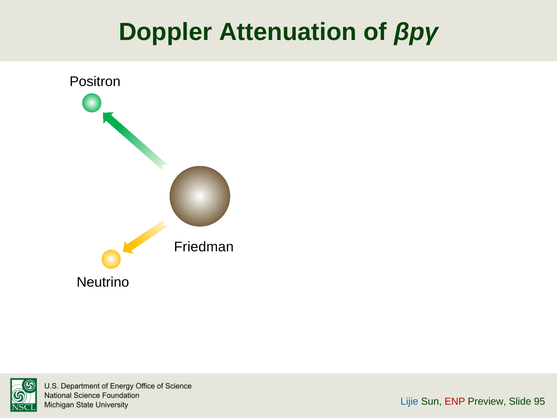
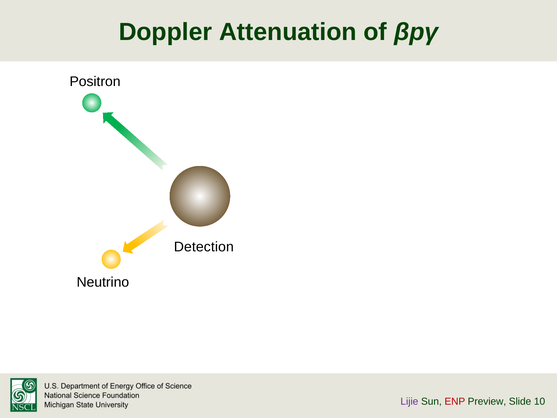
Friedman: Friedman -> Detection
Lijie colour: blue -> purple
95: 95 -> 10
